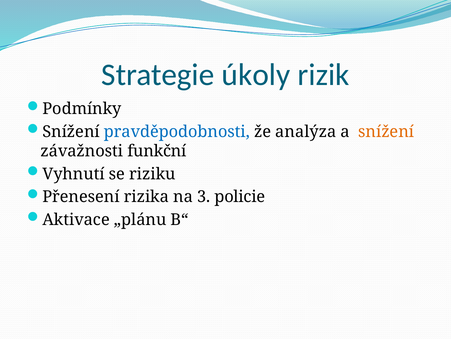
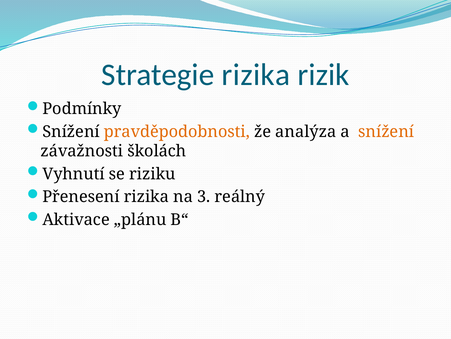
Strategie úkoly: úkoly -> rizika
pravděpodobnosti colour: blue -> orange
funkční: funkční -> školách
policie: policie -> reálný
